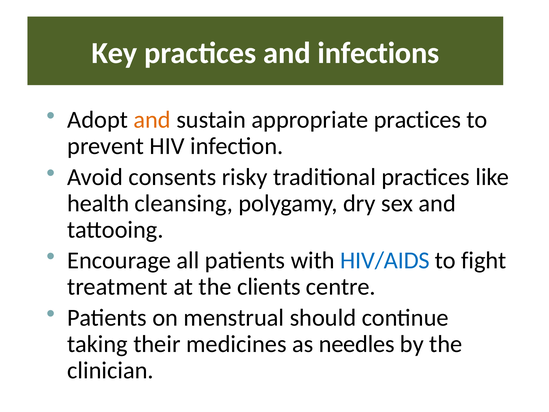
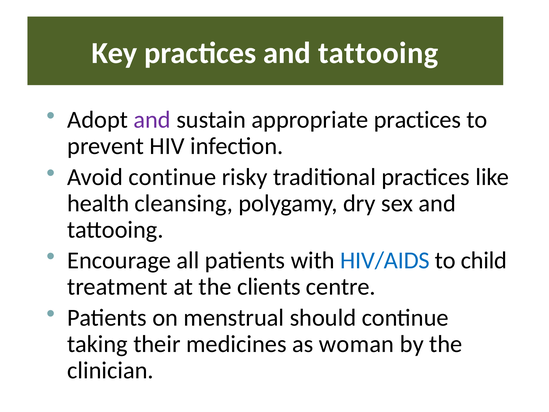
practices and infections: infections -> tattooing
and at (152, 120) colour: orange -> purple
Avoid consents: consents -> continue
fight: fight -> child
needles: needles -> woman
